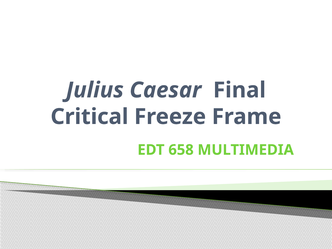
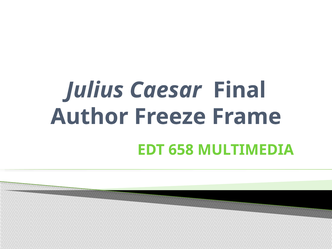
Critical: Critical -> Author
